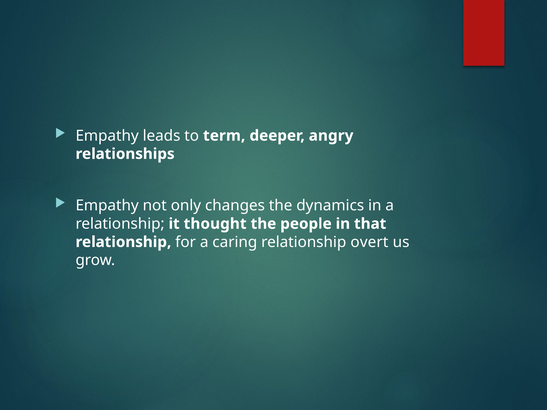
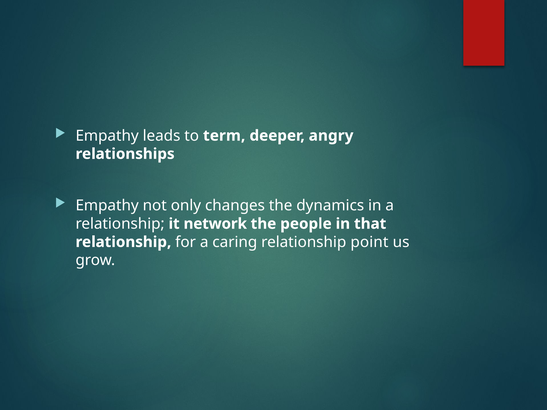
thought: thought -> network
overt: overt -> point
